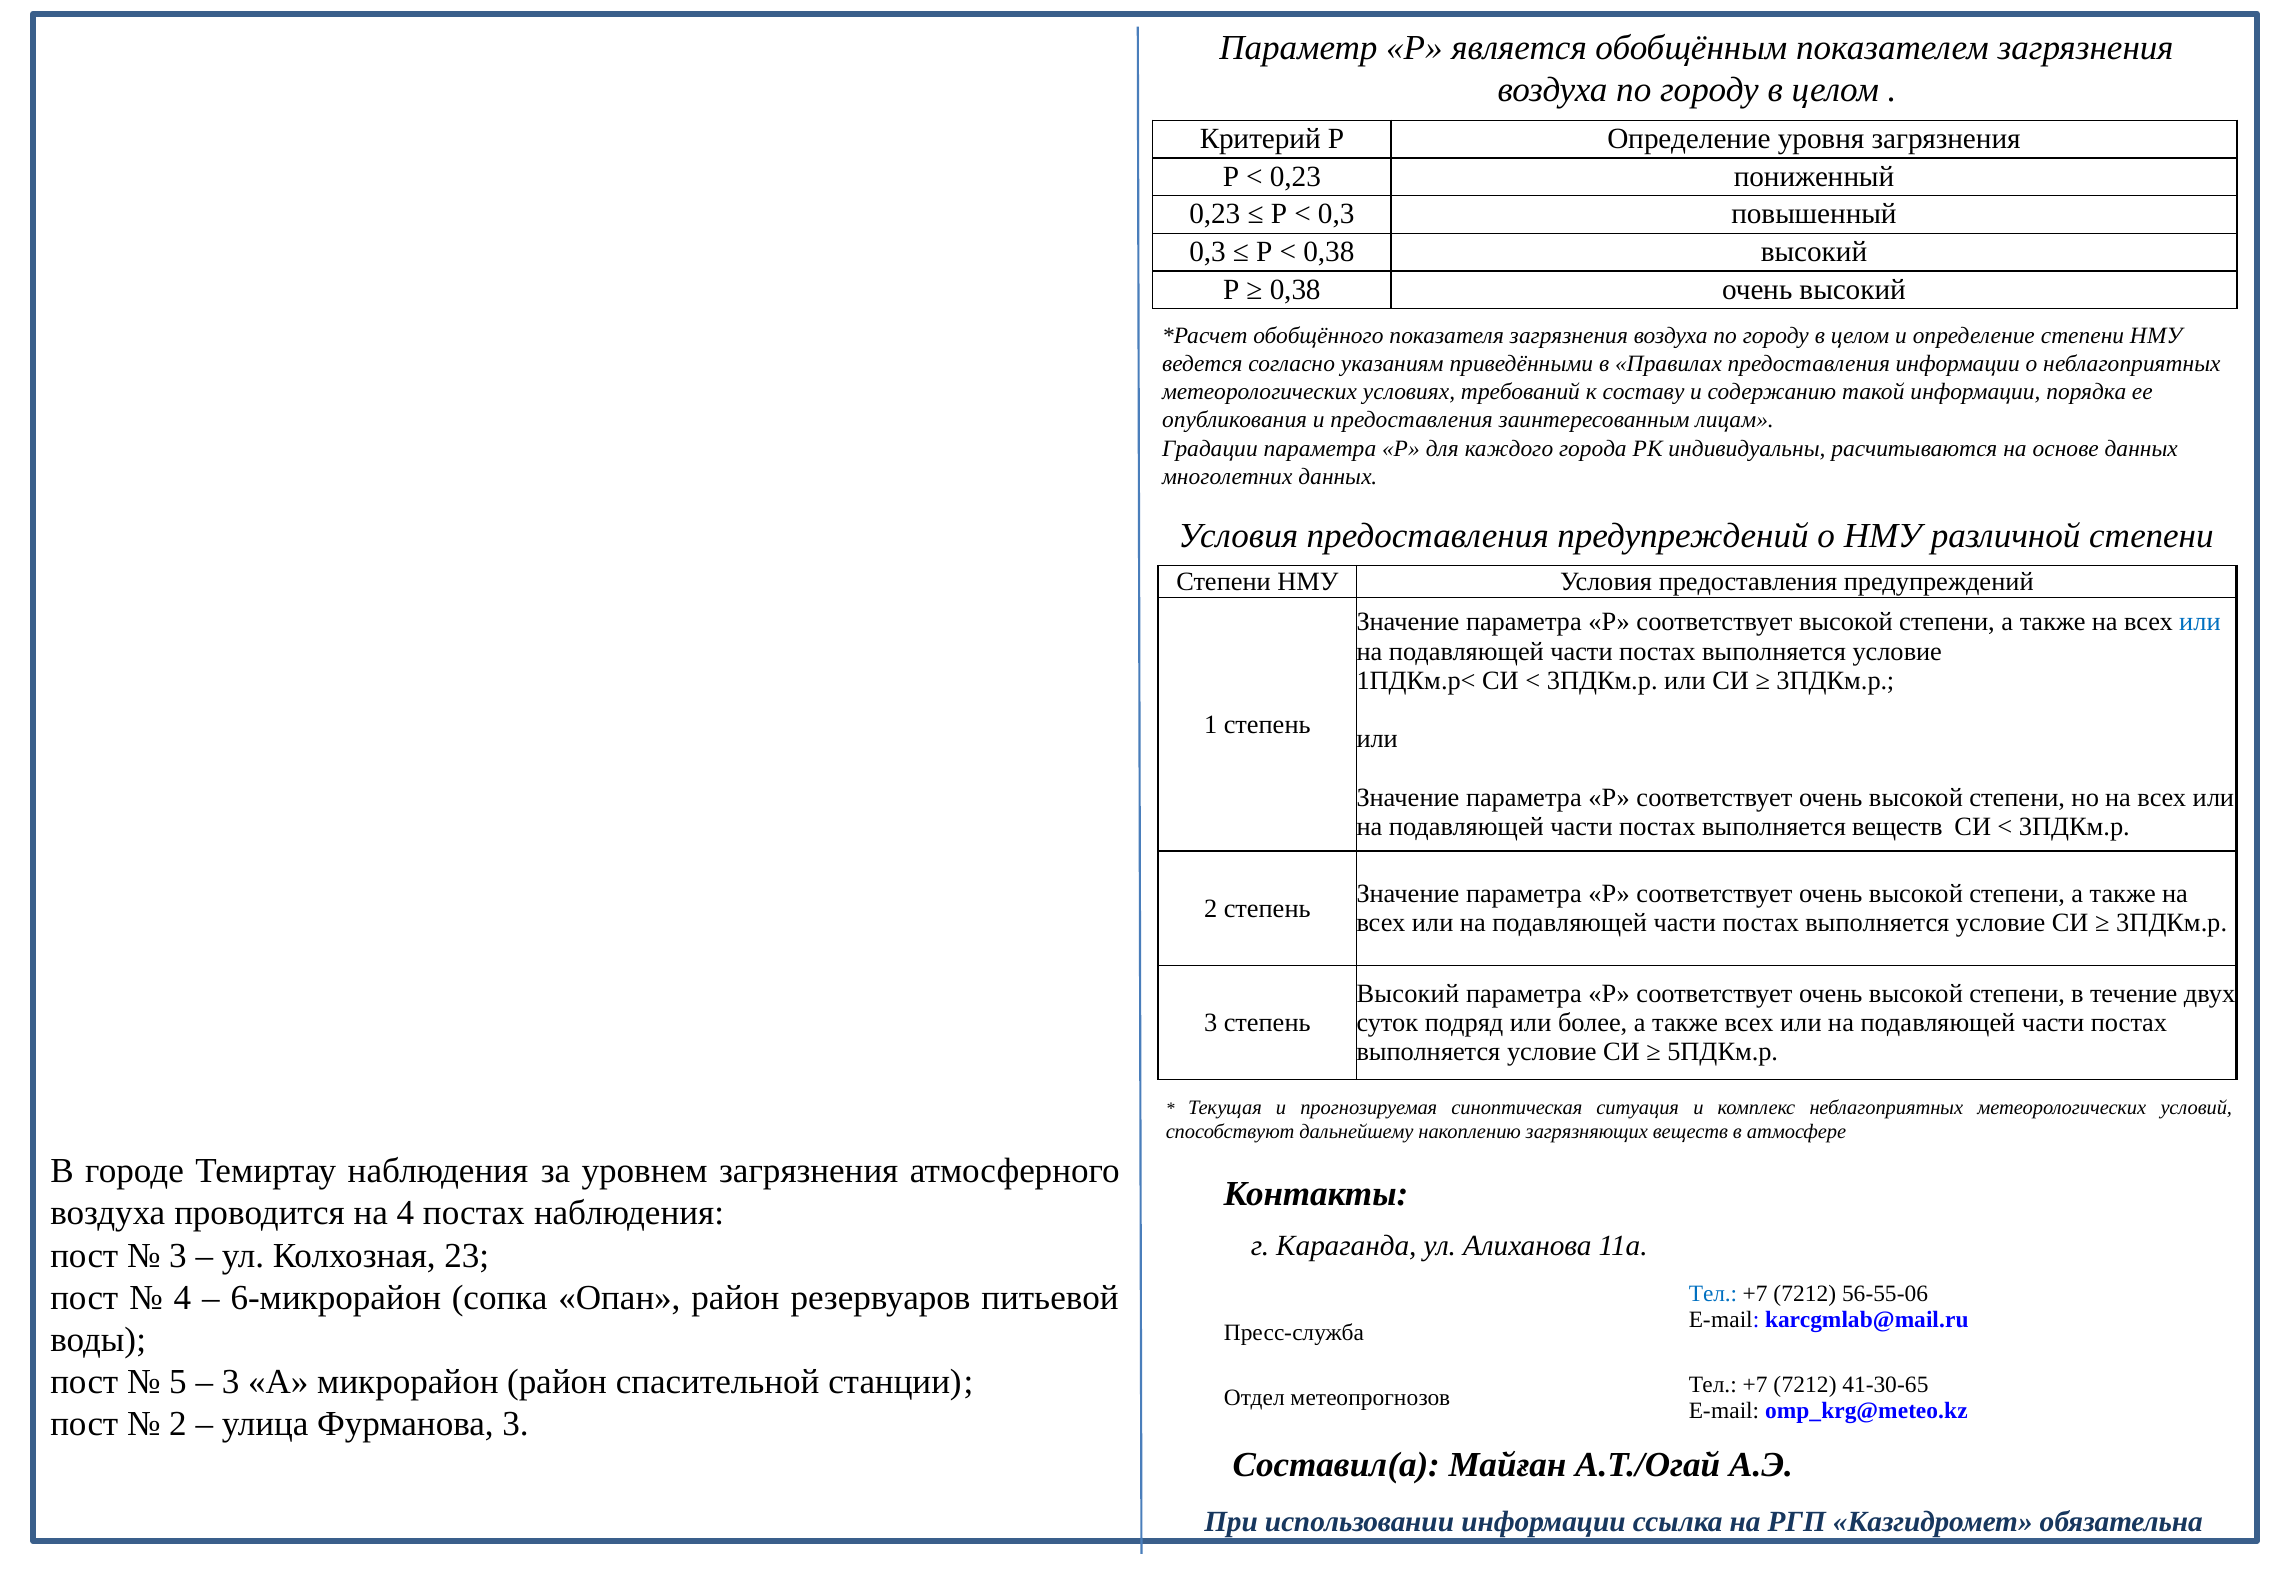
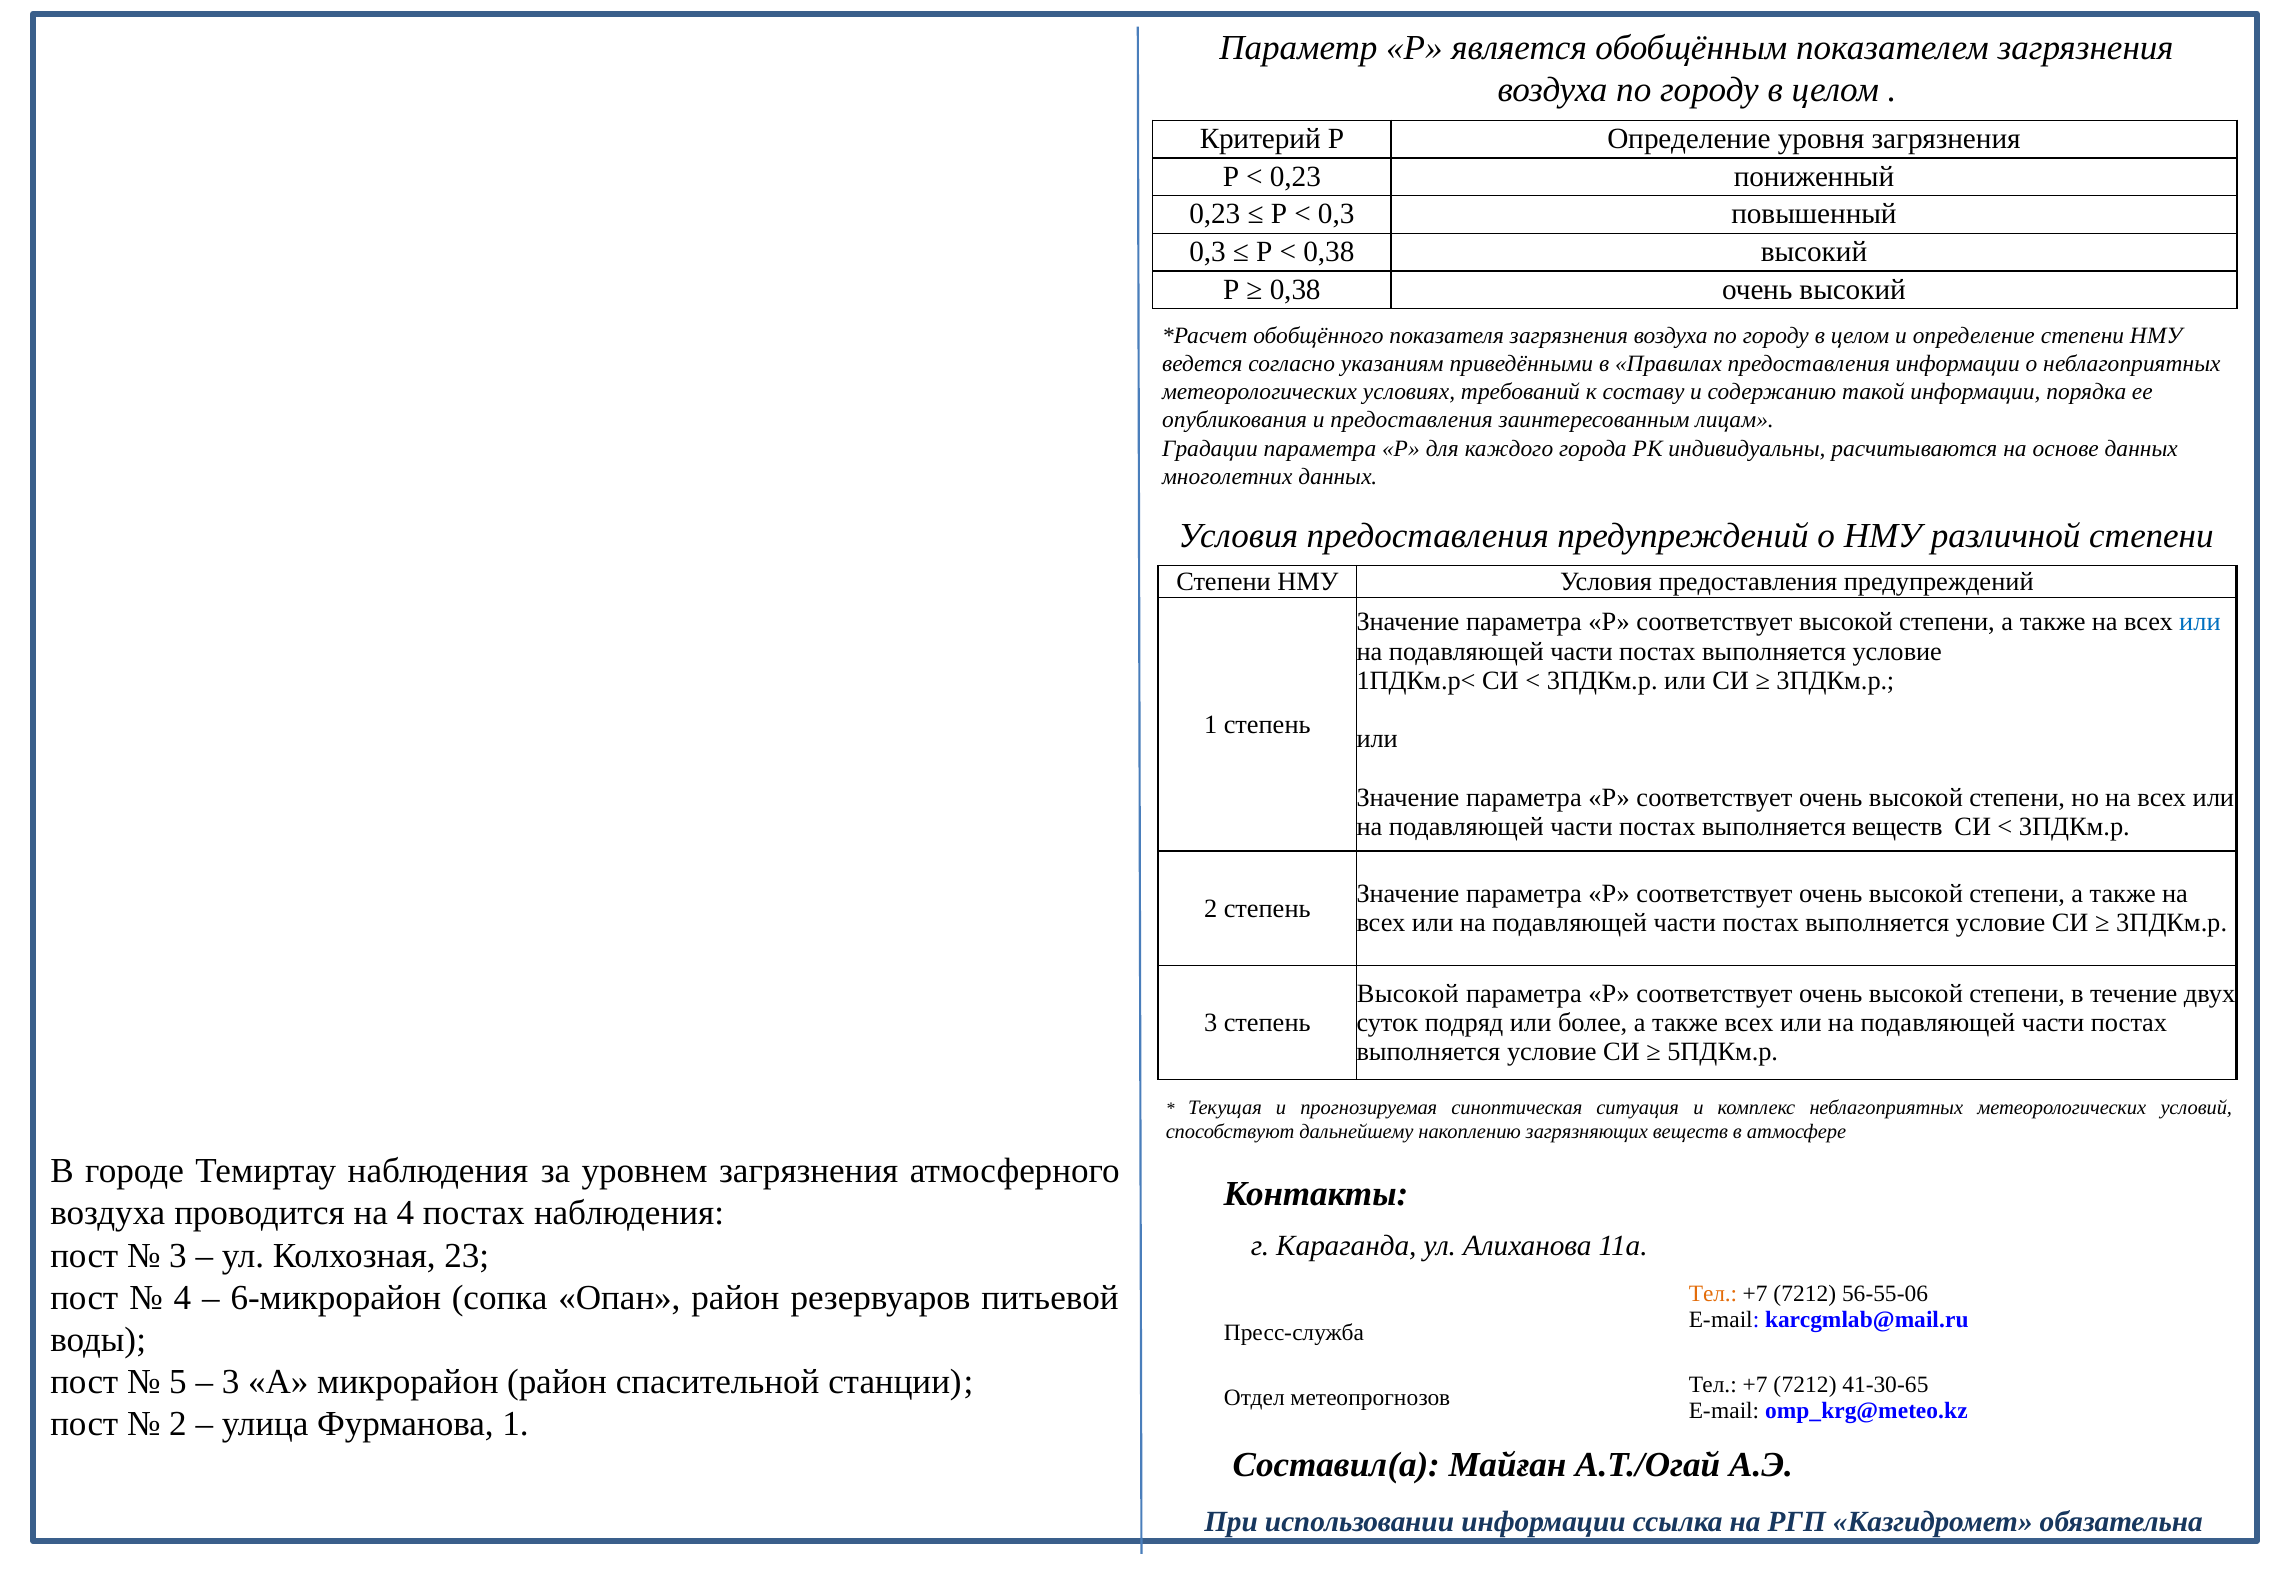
Высокий at (1408, 993): Высокий -> Высокой
Тел at (1713, 1293) colour: blue -> orange
Фурманова 3: 3 -> 1
